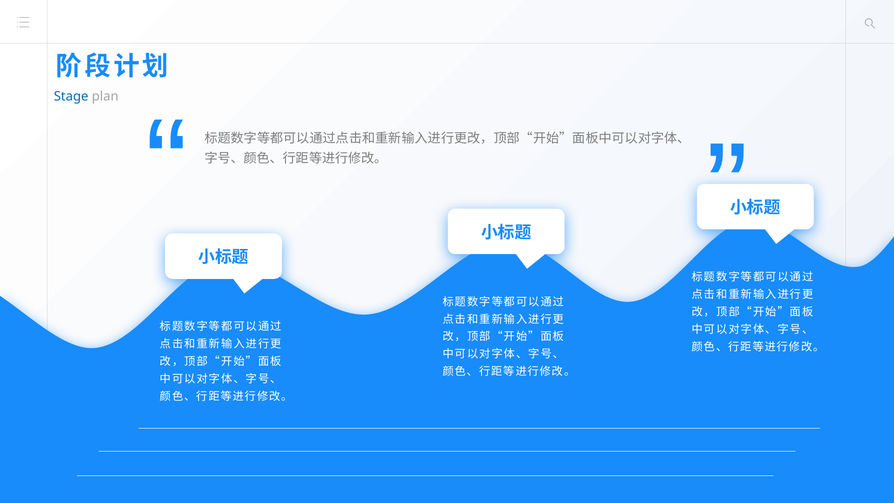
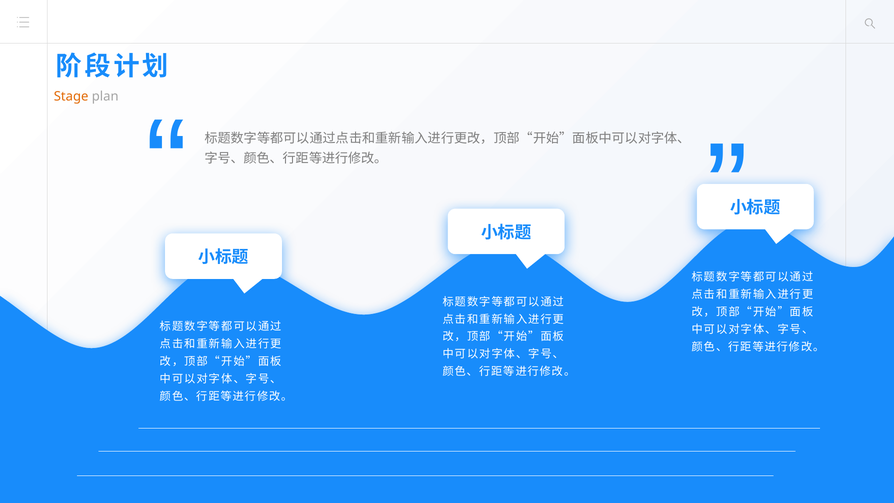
Stage colour: blue -> orange
